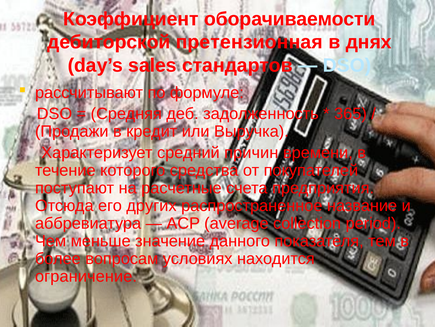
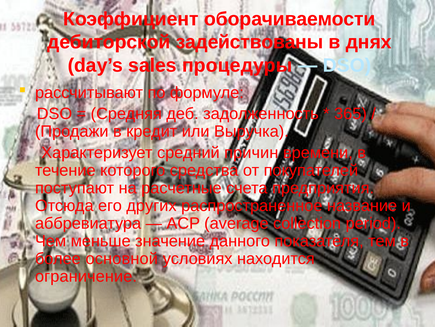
претензионная: претензионная -> задействованы
стандартов: стандартов -> процедуры
вопросам: вопросам -> основной
